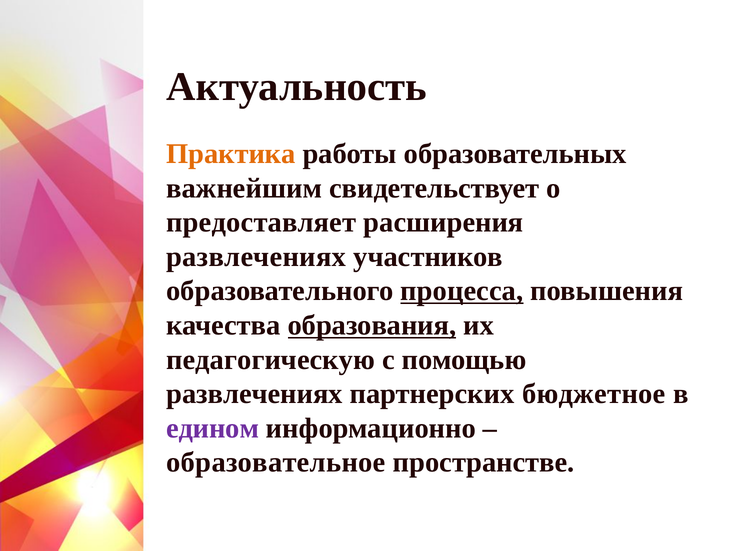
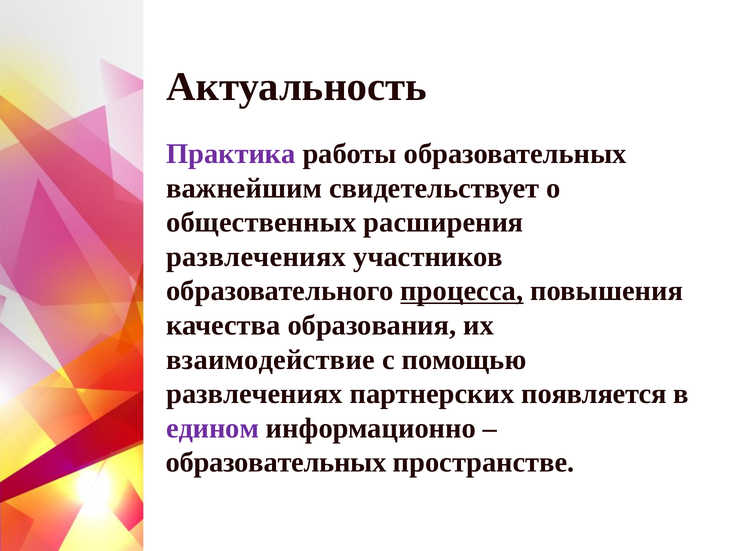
Практика colour: orange -> purple
предоставляет: предоставляет -> общественных
образования underline: present -> none
педагогическую: педагогическую -> взаимодействие
бюджетное: бюджетное -> появляется
образовательное at (276, 462): образовательное -> образовательных
